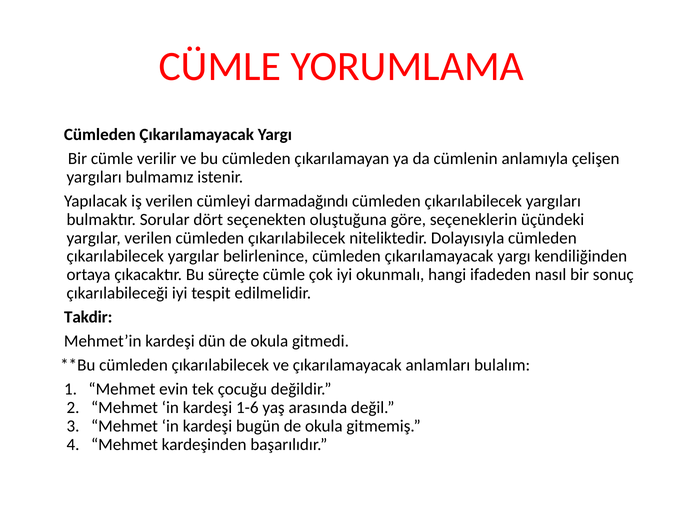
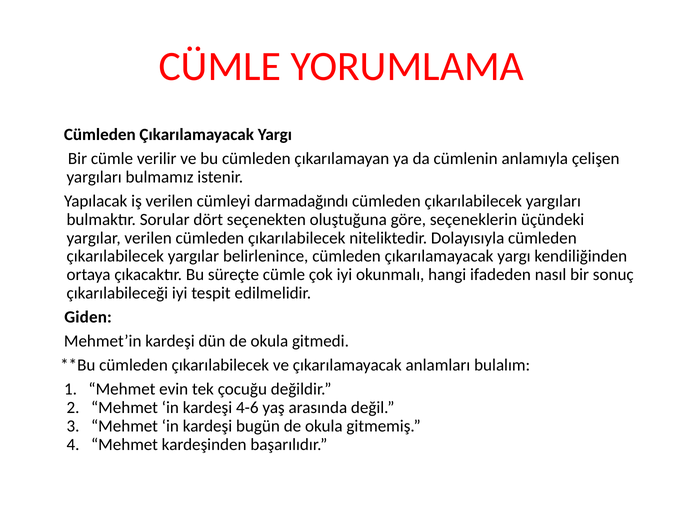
Takdir: Takdir -> Giden
1-6: 1-6 -> 4-6
